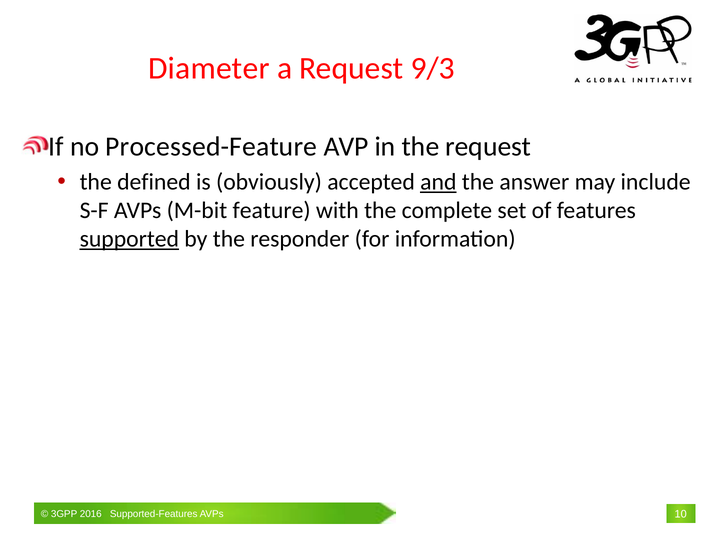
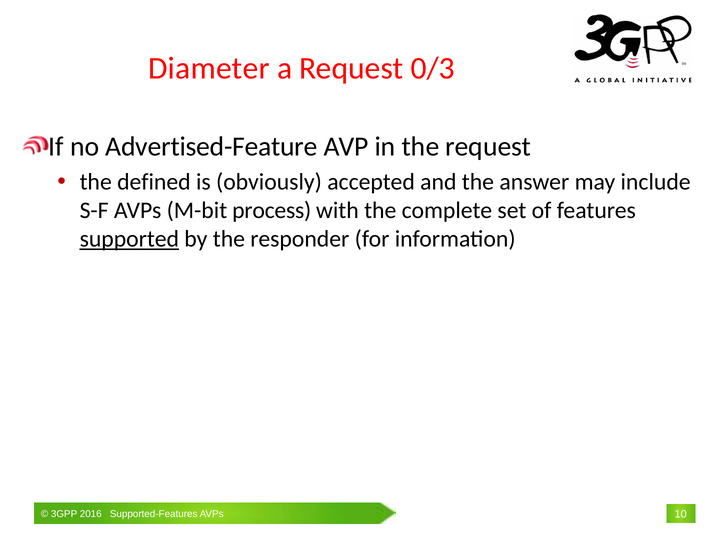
9/3: 9/3 -> 0/3
Processed-Feature: Processed-Feature -> Advertised-Feature
and underline: present -> none
feature: feature -> process
